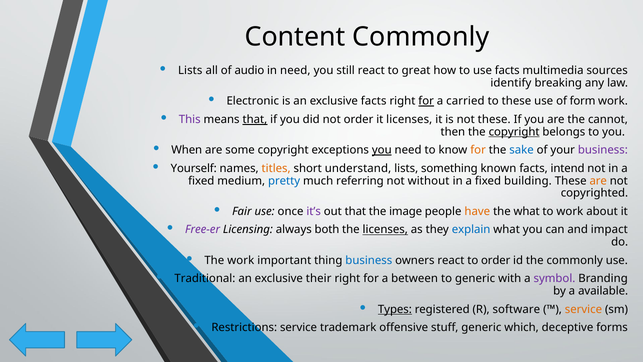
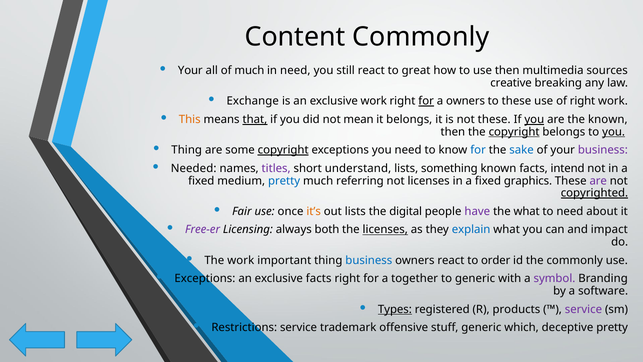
Lists at (190, 70): Lists -> Your
of audio: audio -> much
use facts: facts -> then
identify: identify -> creative
Electronic: Electronic -> Exchange
exclusive facts: facts -> work
a carried: carried -> owners
of form: form -> right
This colour: purple -> orange
not order: order -> mean
it licenses: licenses -> belongs
you at (534, 119) underline: none -> present
the cannot: cannot -> known
you at (614, 132) underline: none -> present
When at (187, 150): When -> Thing
copyright at (283, 150) underline: none -> present
you at (382, 150) underline: present -> none
for at (478, 150) colour: orange -> blue
Yourself: Yourself -> Needed
titles colour: orange -> purple
not without: without -> licenses
building: building -> graphics
are at (598, 181) colour: orange -> purple
copyrighted underline: none -> present
it’s colour: purple -> orange
out that: that -> lists
image: image -> digital
have colour: orange -> purple
to work: work -> need
Traditional at (205, 278): Traditional -> Exceptions
exclusive their: their -> facts
between: between -> together
available: available -> software
software: software -> products
service at (583, 309) colour: orange -> purple
deceptive forms: forms -> pretty
